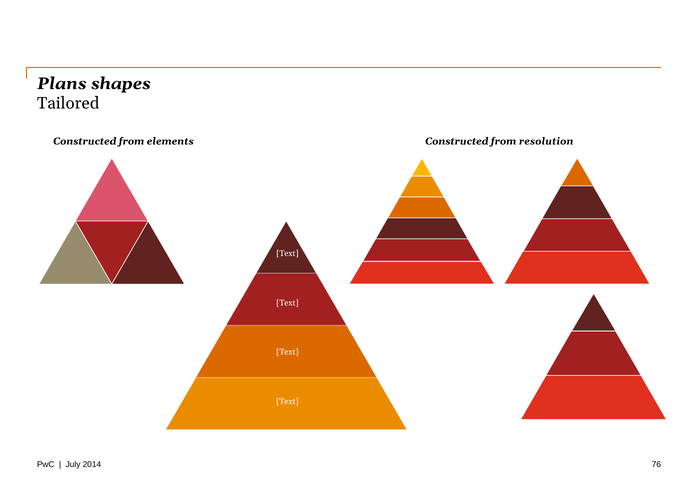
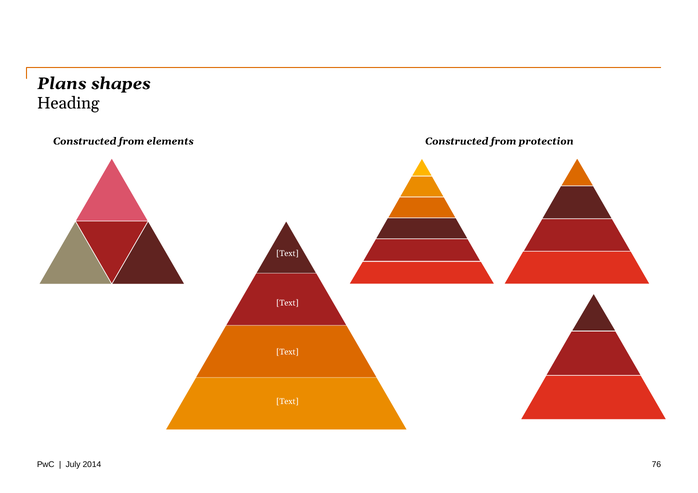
Tailored: Tailored -> Heading
resolution: resolution -> protection
